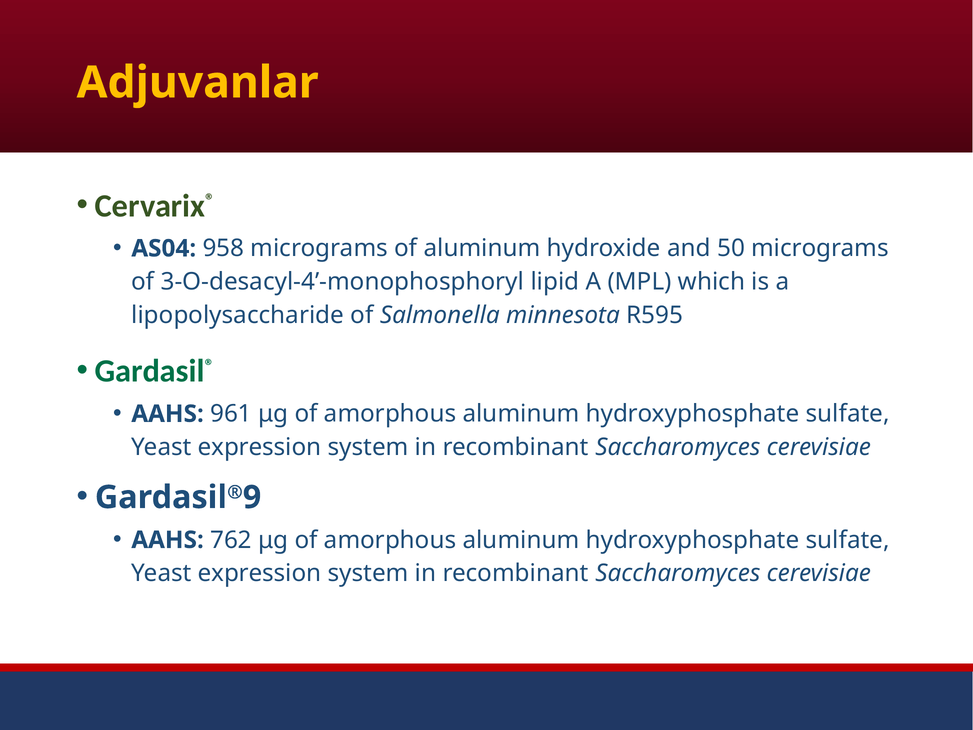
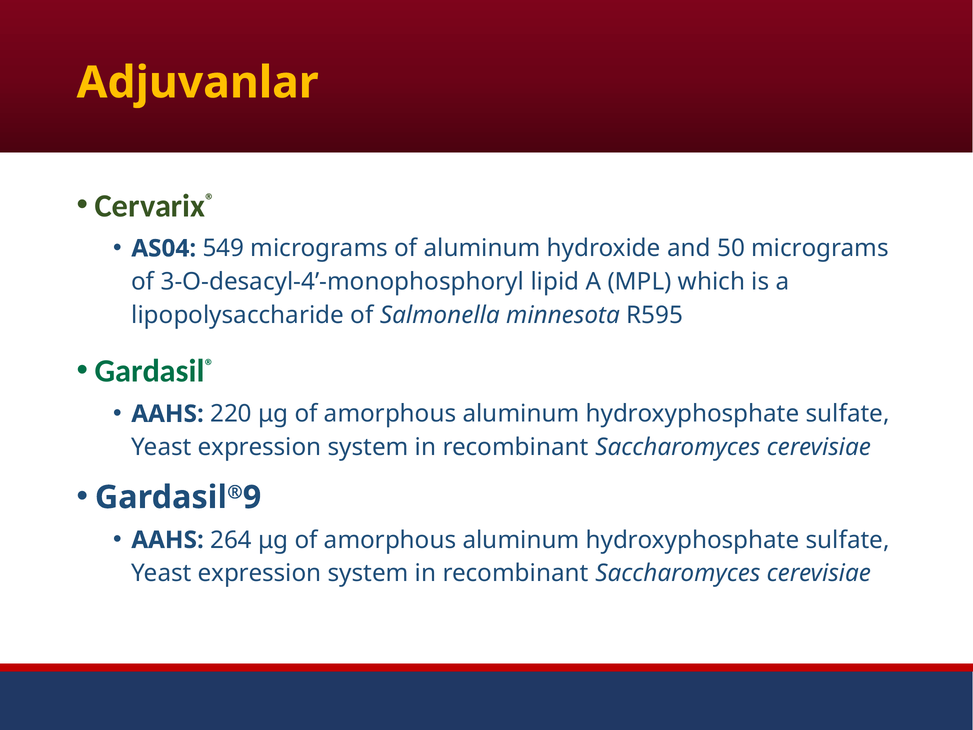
958: 958 -> 549
961: 961 -> 220
762: 762 -> 264
